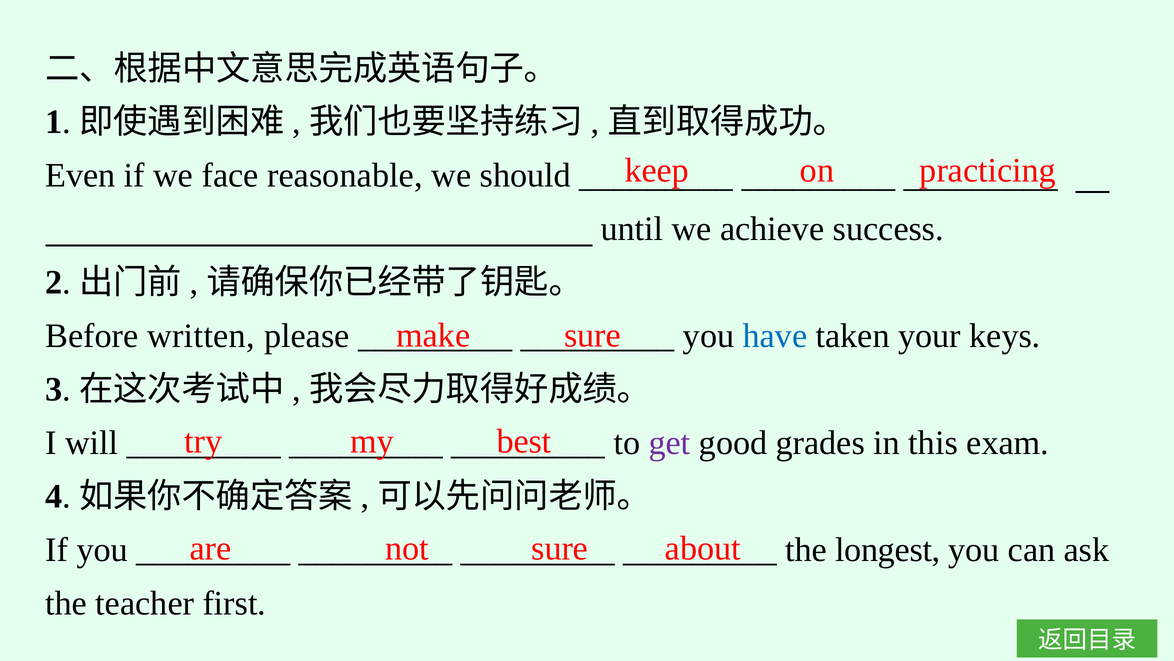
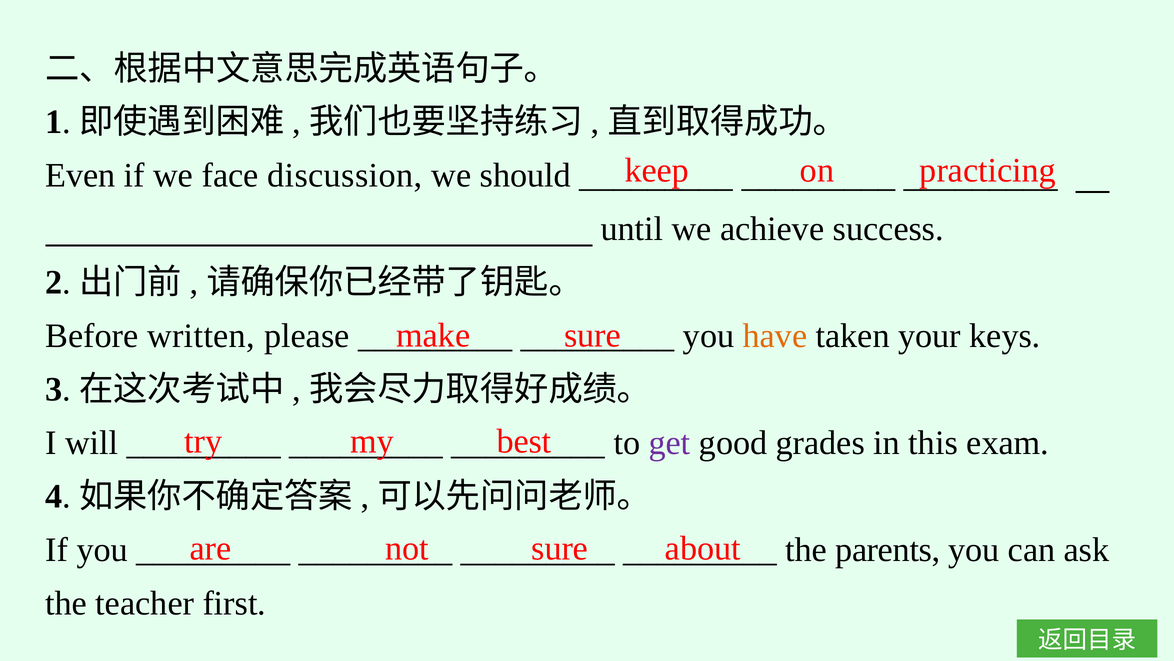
reasonable: reasonable -> discussion
have colour: blue -> orange
longest: longest -> parents
